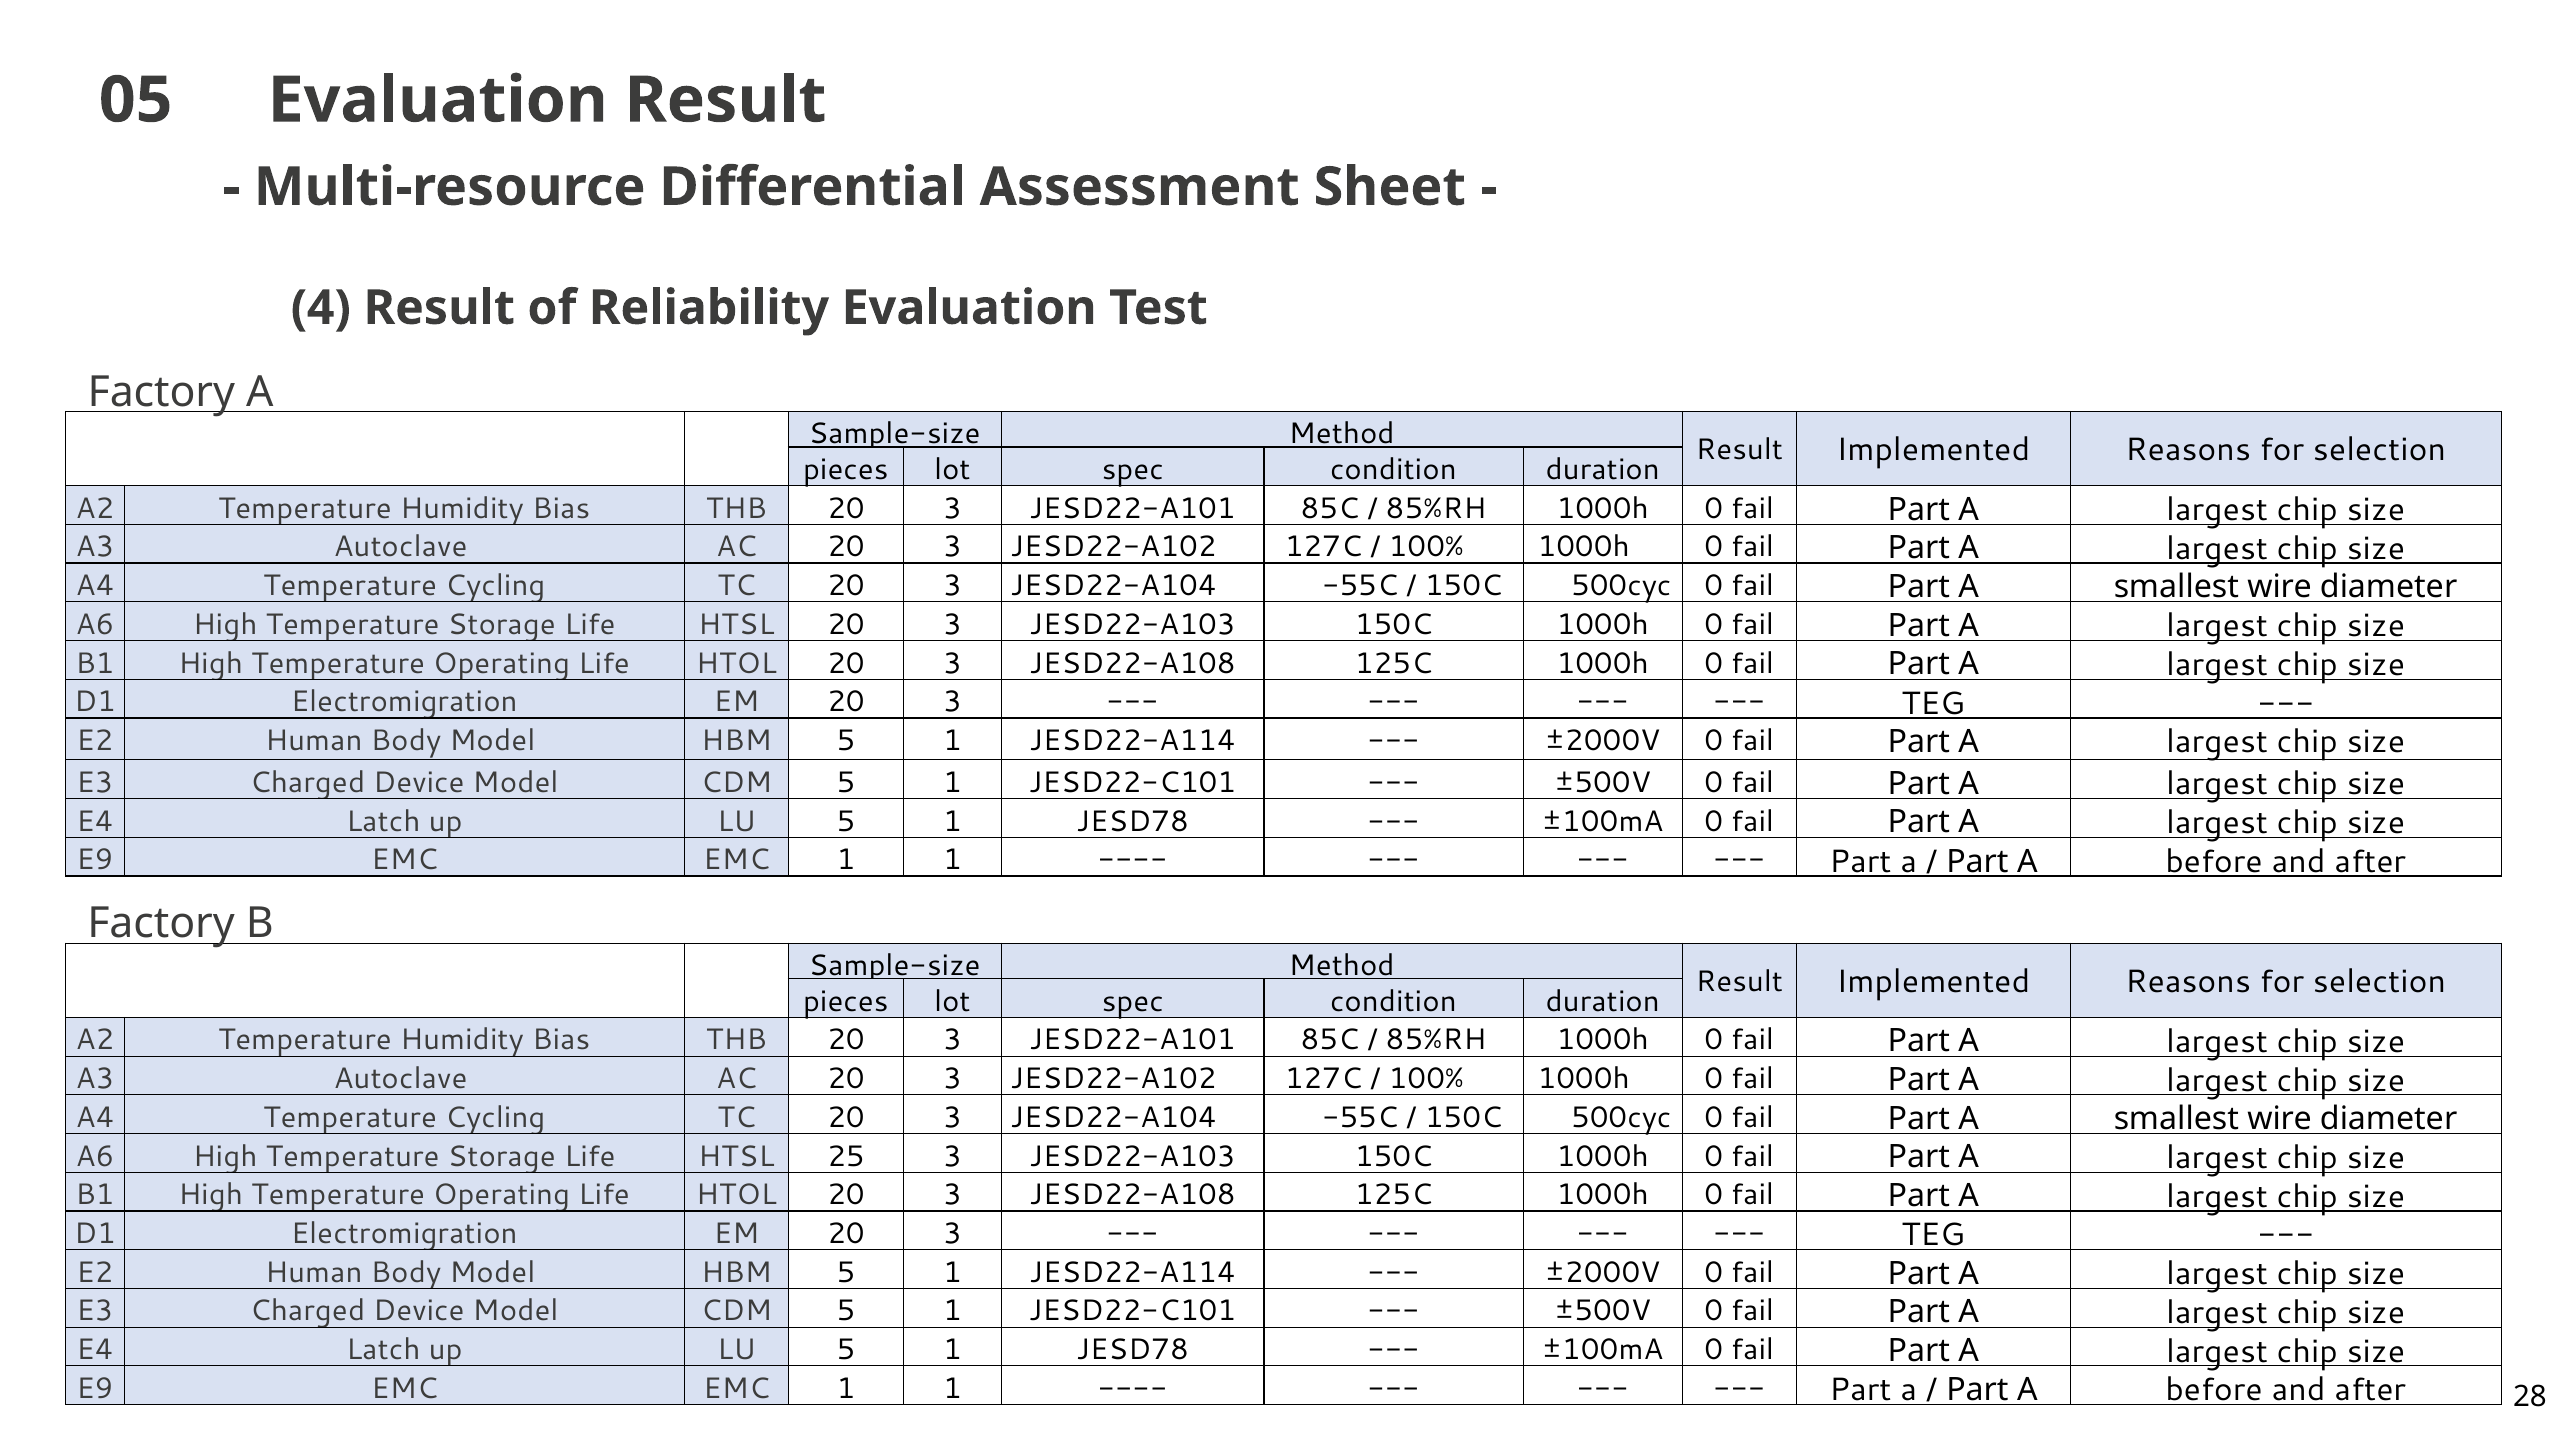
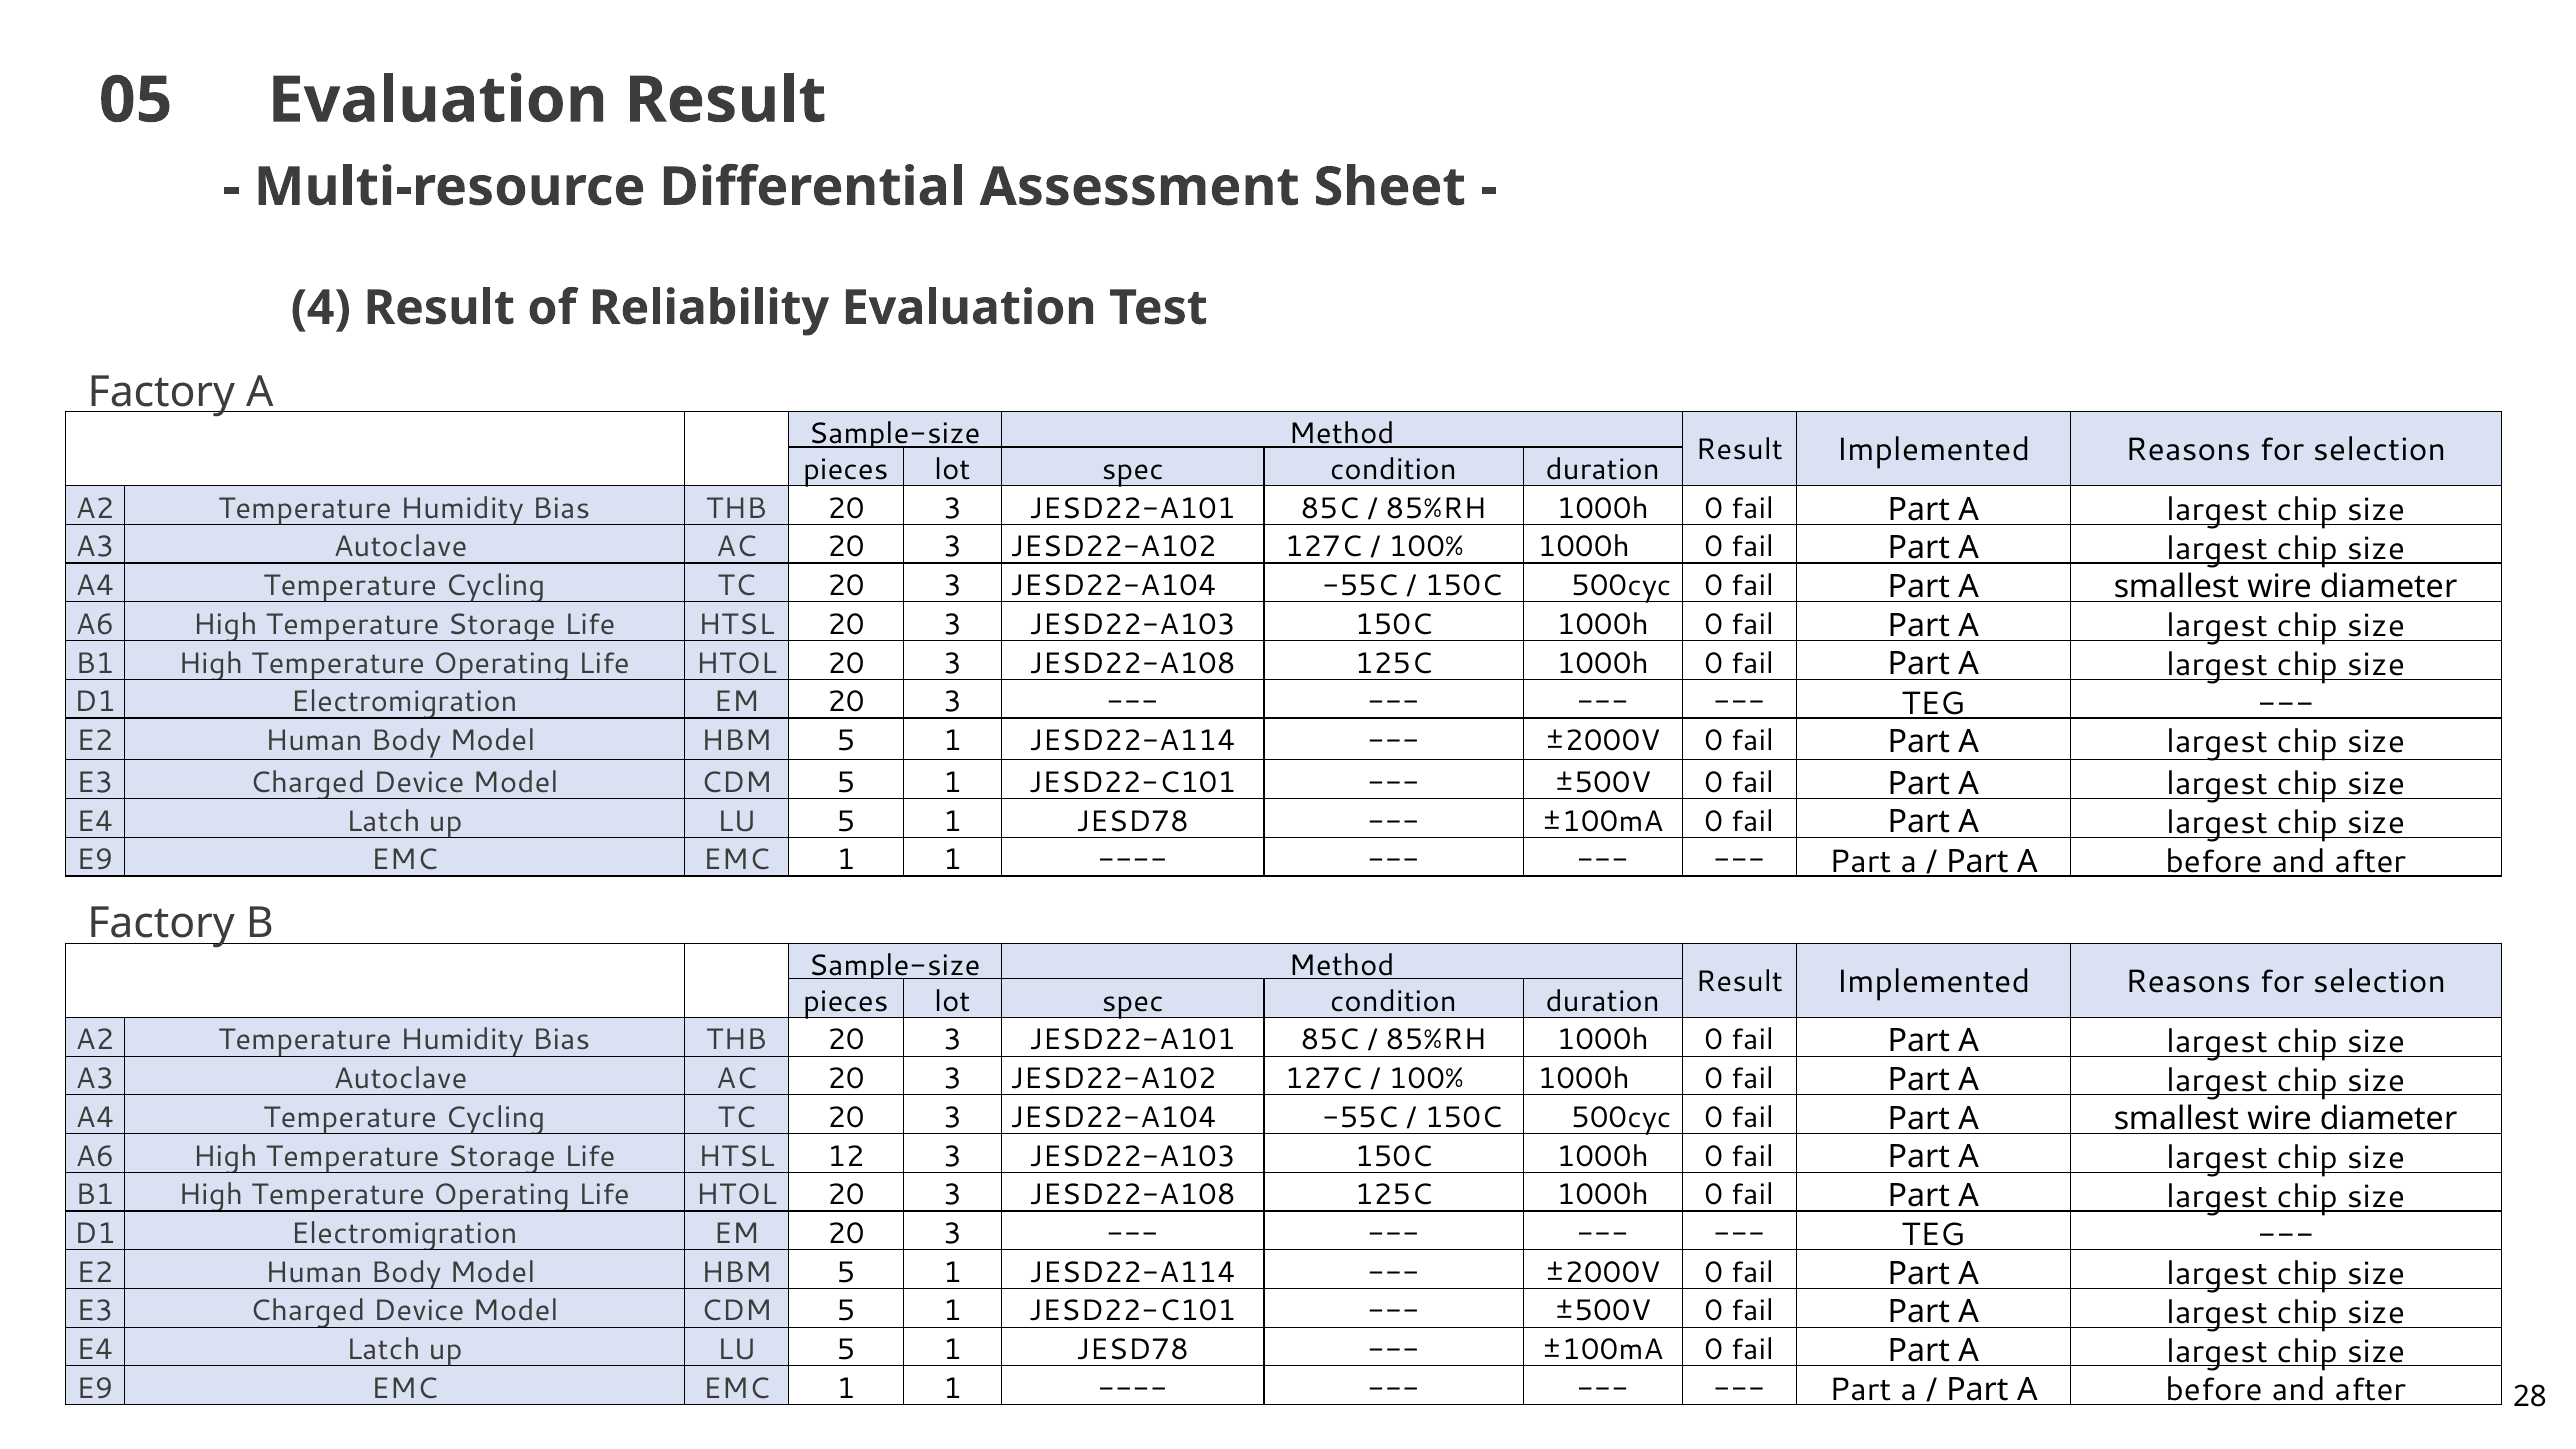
25: 25 -> 12
